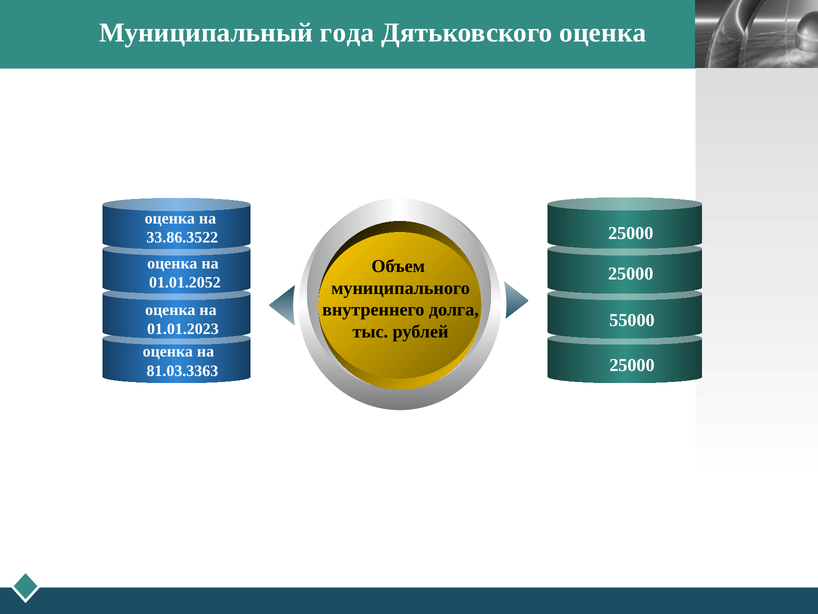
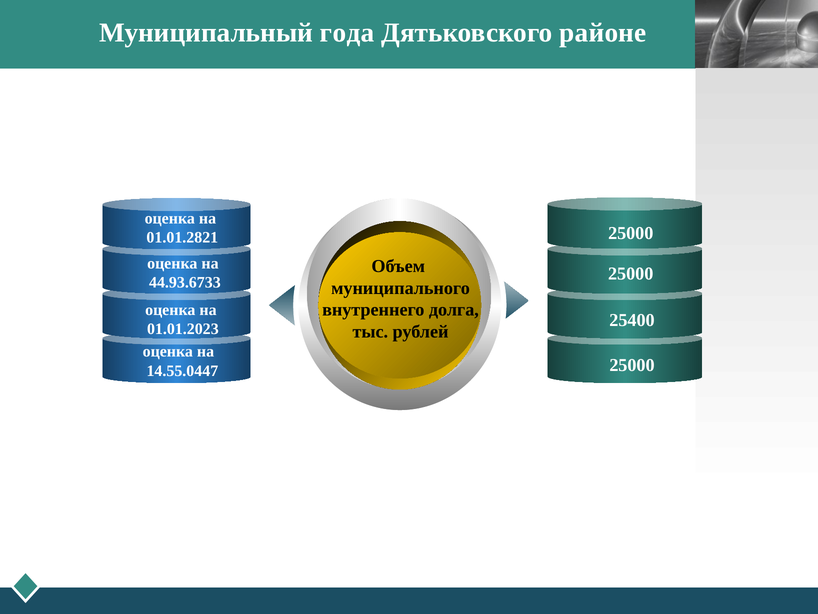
Дятьковского оценка: оценка -> районе
33.86.3522: 33.86.3522 -> 01.01.2821
01.01.2052: 01.01.2052 -> 44.93.6733
55000: 55000 -> 25400
81.03.3363: 81.03.3363 -> 14.55.0447
